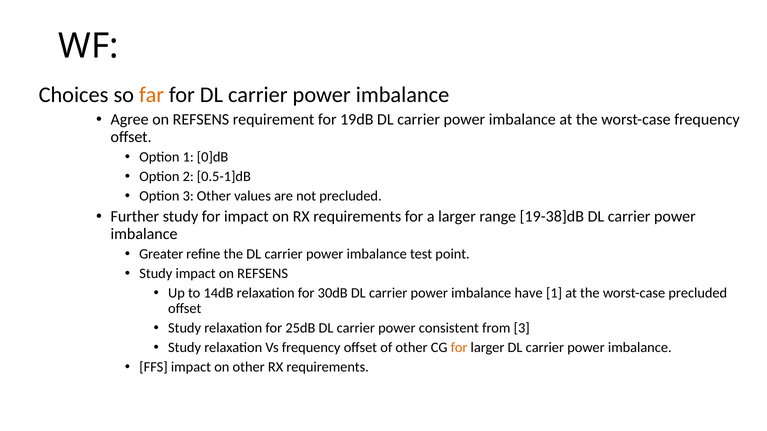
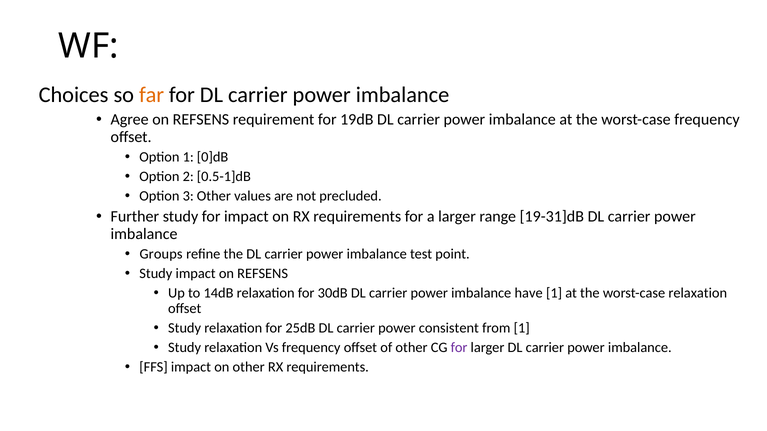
19-38]dB: 19-38]dB -> 19-31]dB
Greater: Greater -> Groups
worst-case precluded: precluded -> relaxation
from 3: 3 -> 1
for at (459, 348) colour: orange -> purple
